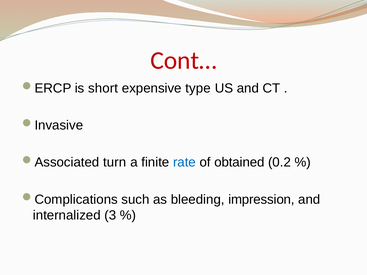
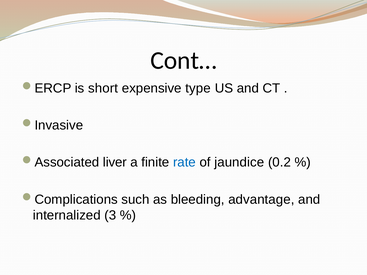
Cont… colour: red -> black
turn: turn -> liver
obtained: obtained -> jaundice
impression: impression -> advantage
